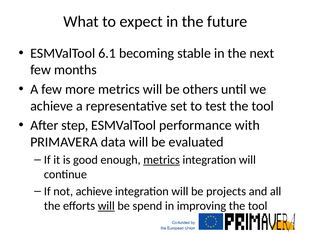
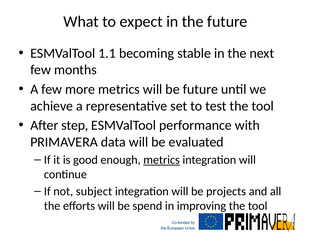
6.1: 6.1 -> 1.1
be others: others -> future
not achieve: achieve -> subject
will at (106, 205) underline: present -> none
